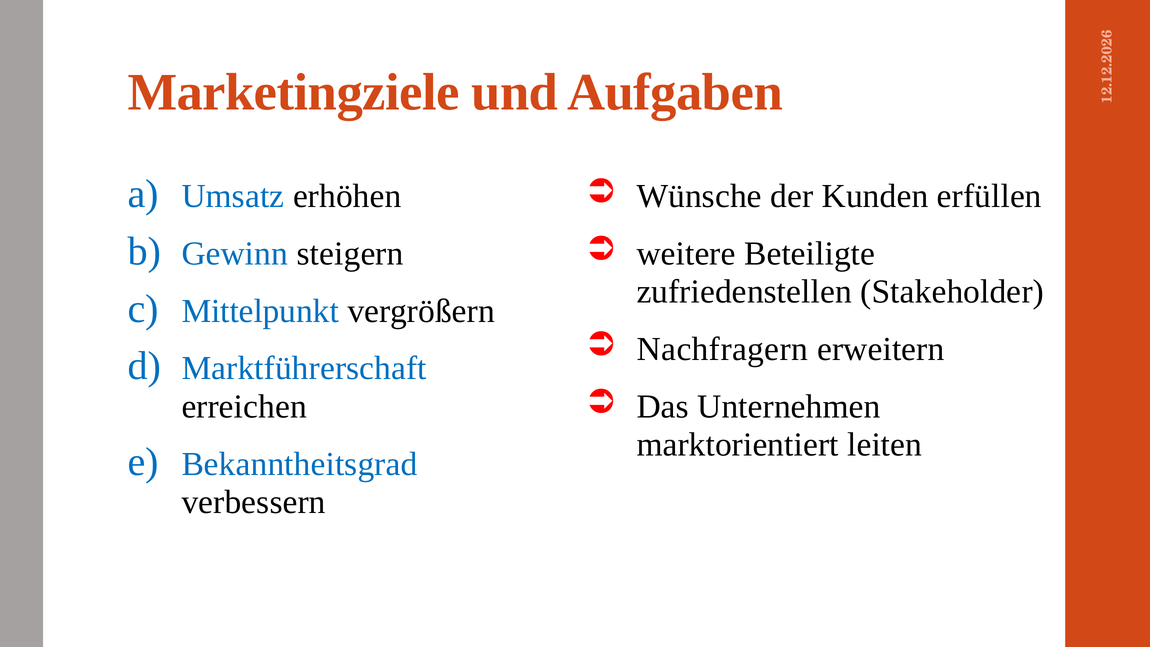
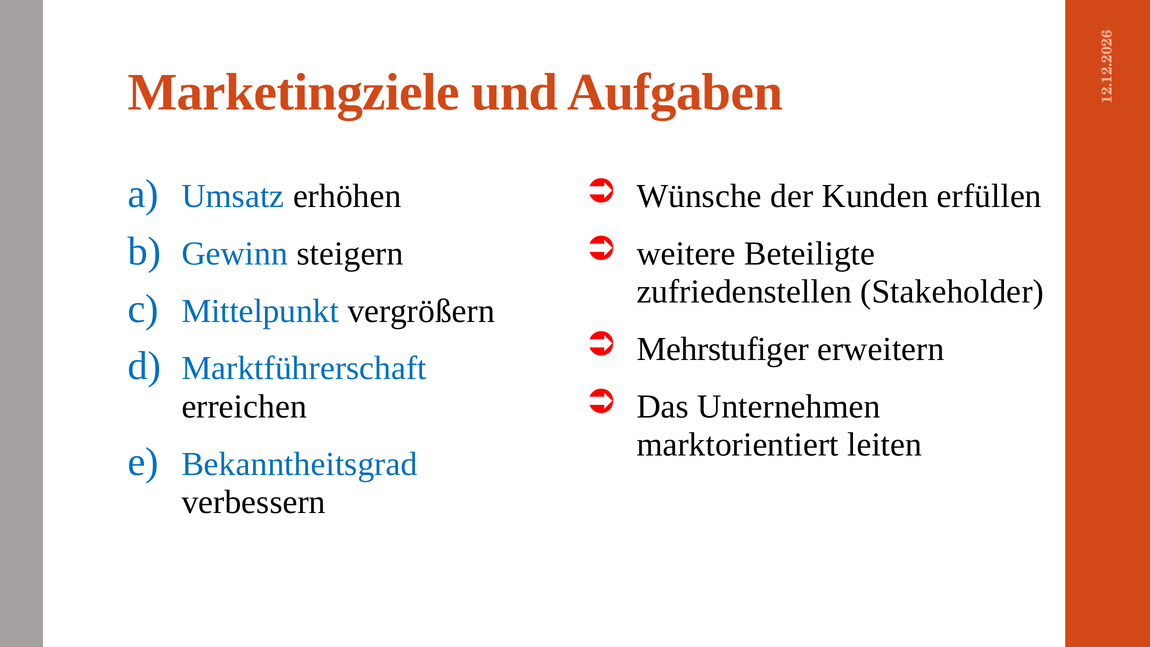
Nachfragern: Nachfragern -> Mehrstufiger
